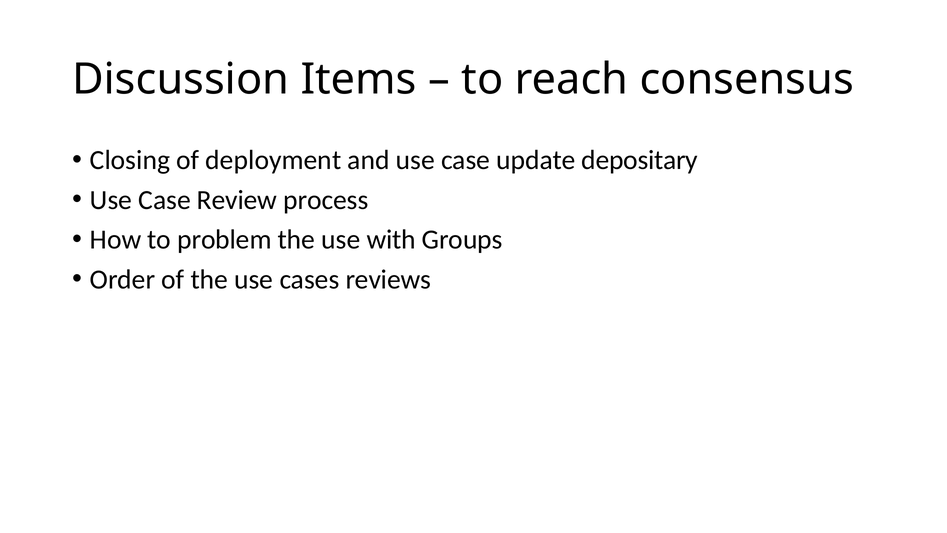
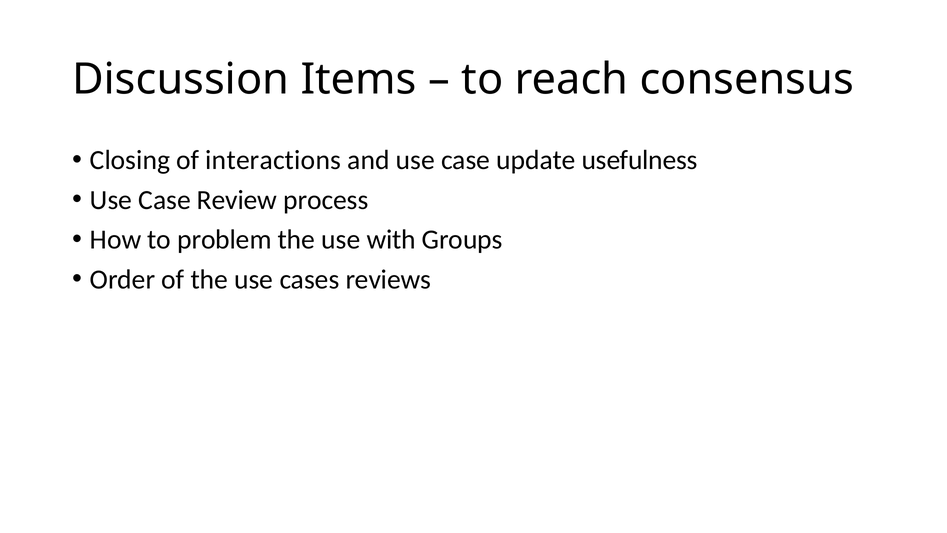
deployment: deployment -> interactions
depositary: depositary -> usefulness
